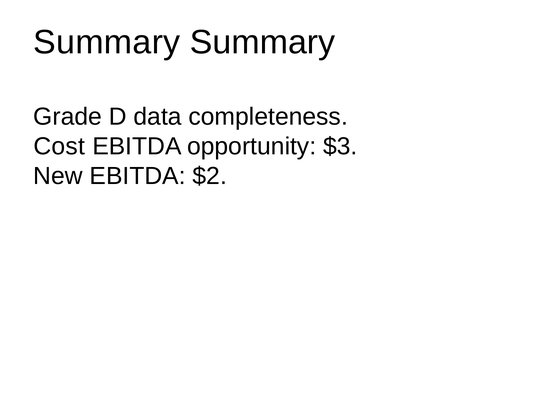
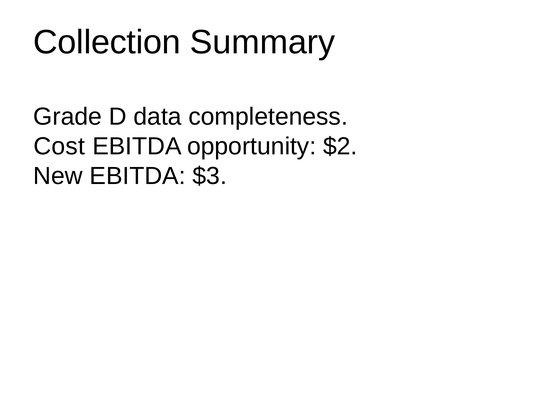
Summary at (107, 42): Summary -> Collection
$3: $3 -> $2
$2: $2 -> $3
